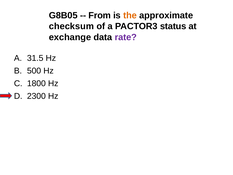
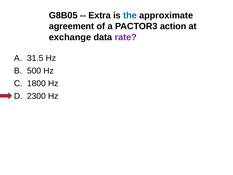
From: From -> Extra
the colour: orange -> blue
checksum: checksum -> agreement
status: status -> action
